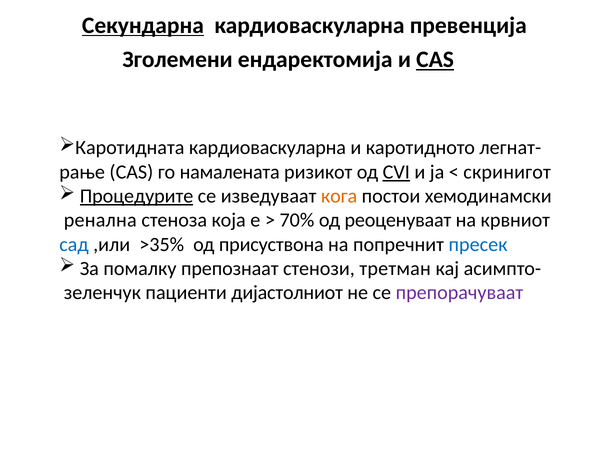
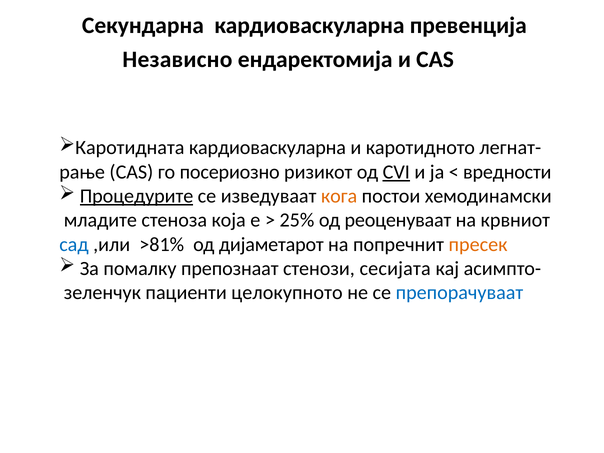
Секундарна underline: present -> none
Зголемени: Зголемени -> Независно
CAS at (435, 60) underline: present -> none
намалената: намалената -> посериозно
скринигот: скринигот -> вредности
ренална: ренална -> младите
70%: 70% -> 25%
>35%: >35% -> >81%
присуствона: присуствона -> дијаметарот
пресек colour: blue -> orange
третман: третман -> сесијата
дијастолниот: дијастолниот -> целокупното
препорачуваат colour: purple -> blue
